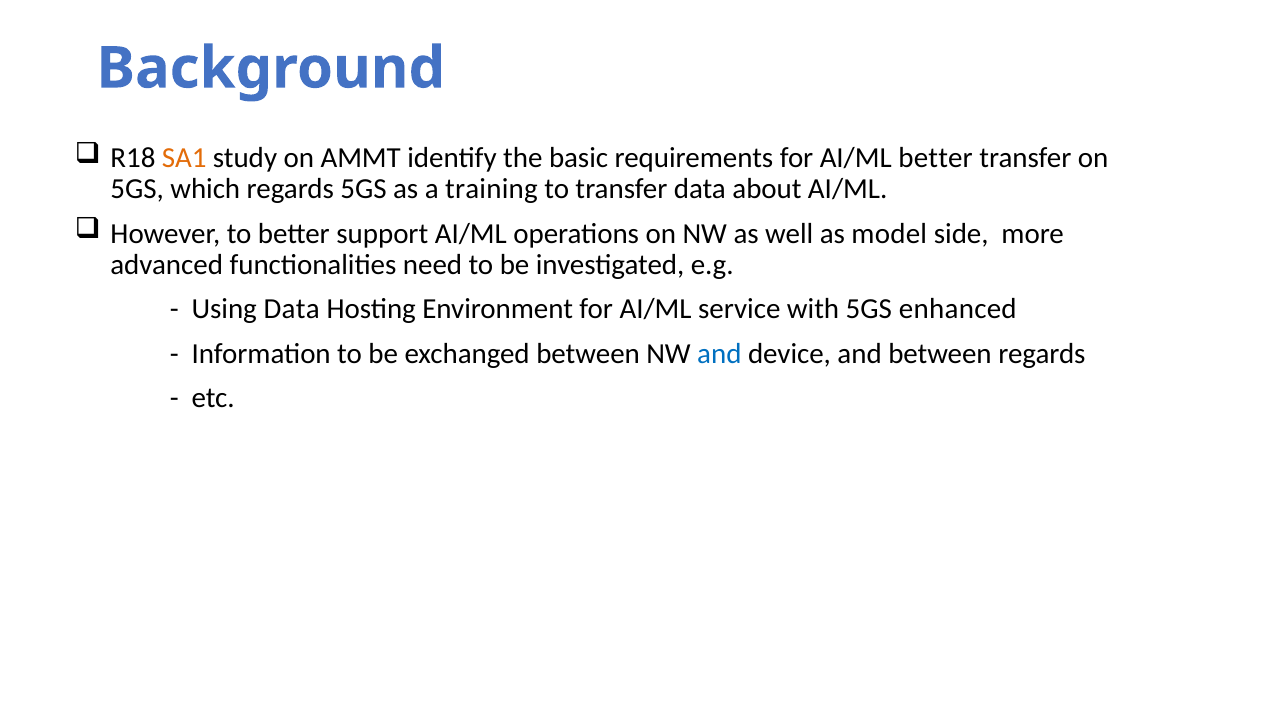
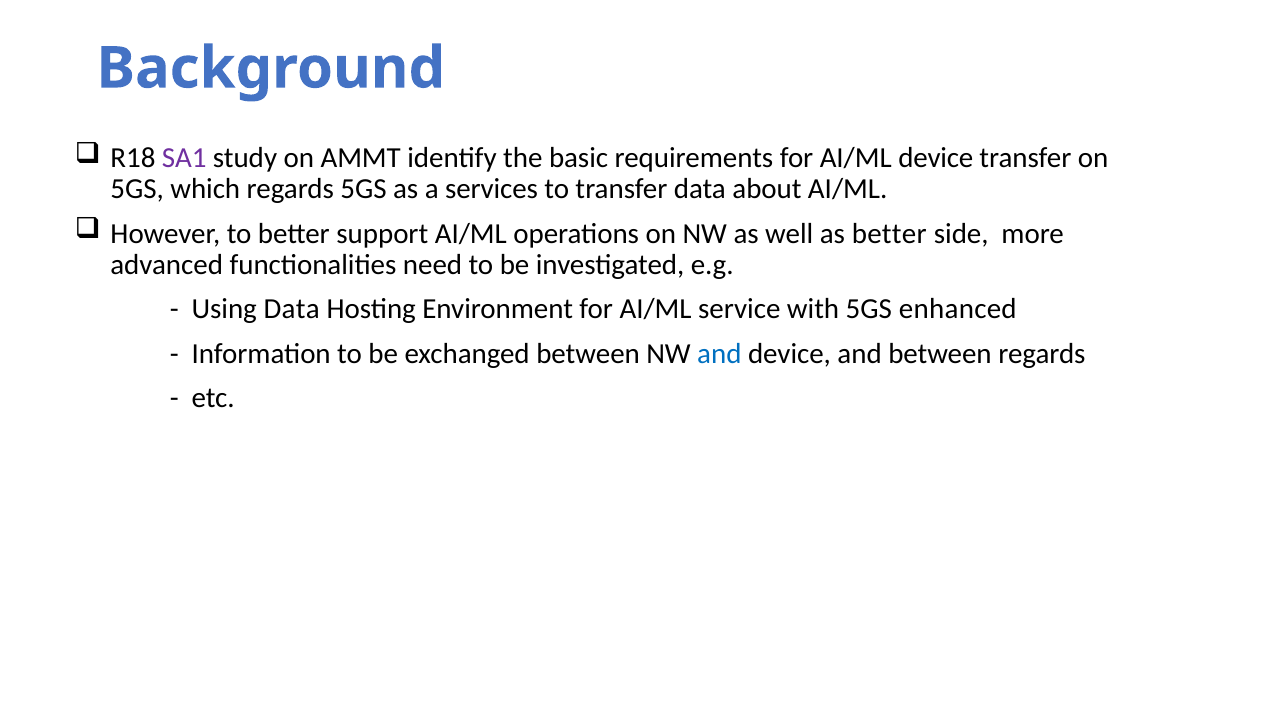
SA1 colour: orange -> purple
AI/ML better: better -> device
training: training -> services
as model: model -> better
